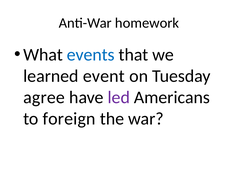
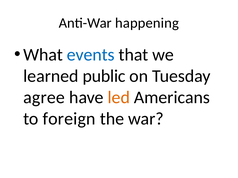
homework: homework -> happening
event: event -> public
led colour: purple -> orange
